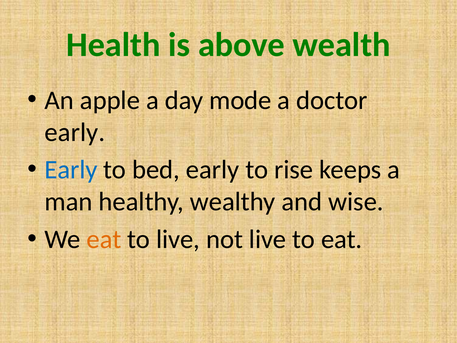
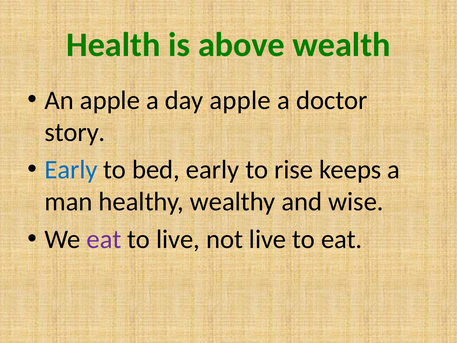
day mode: mode -> apple
early at (75, 132): early -> story
eat at (104, 239) colour: orange -> purple
